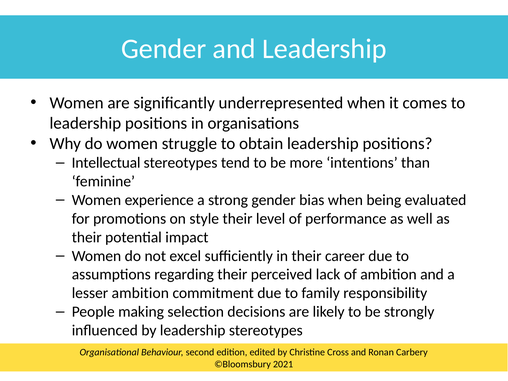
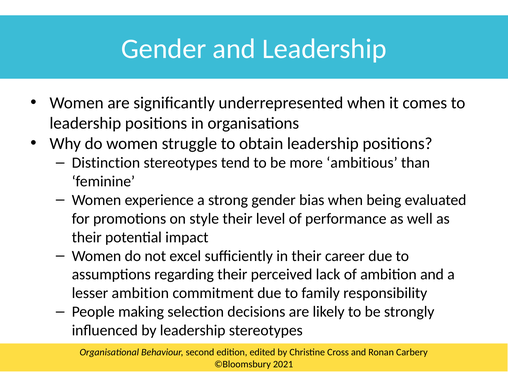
Intellectual: Intellectual -> Distinction
intentions: intentions -> ambitious
